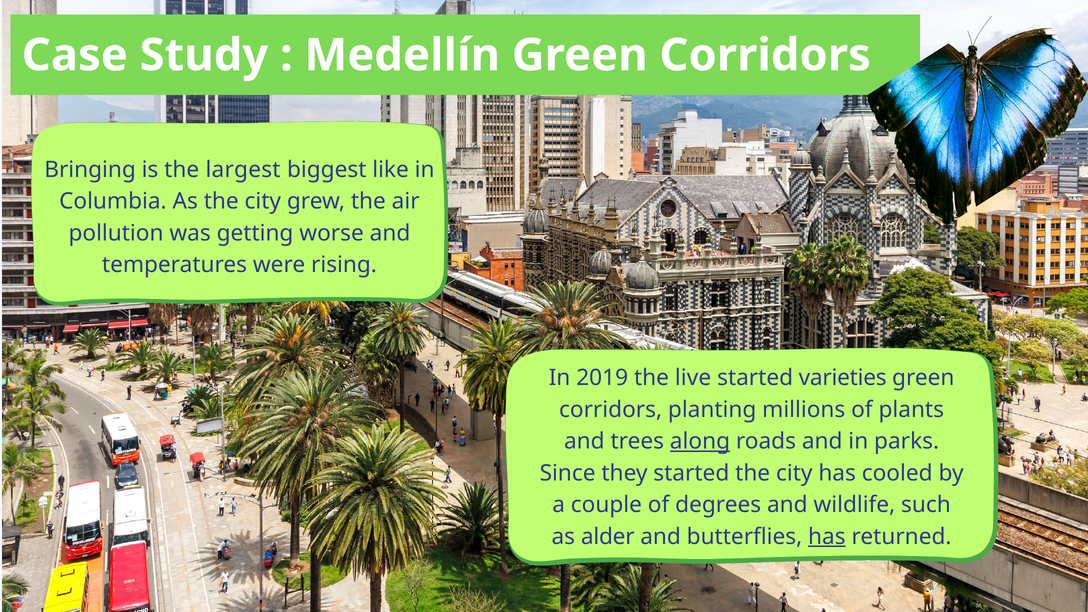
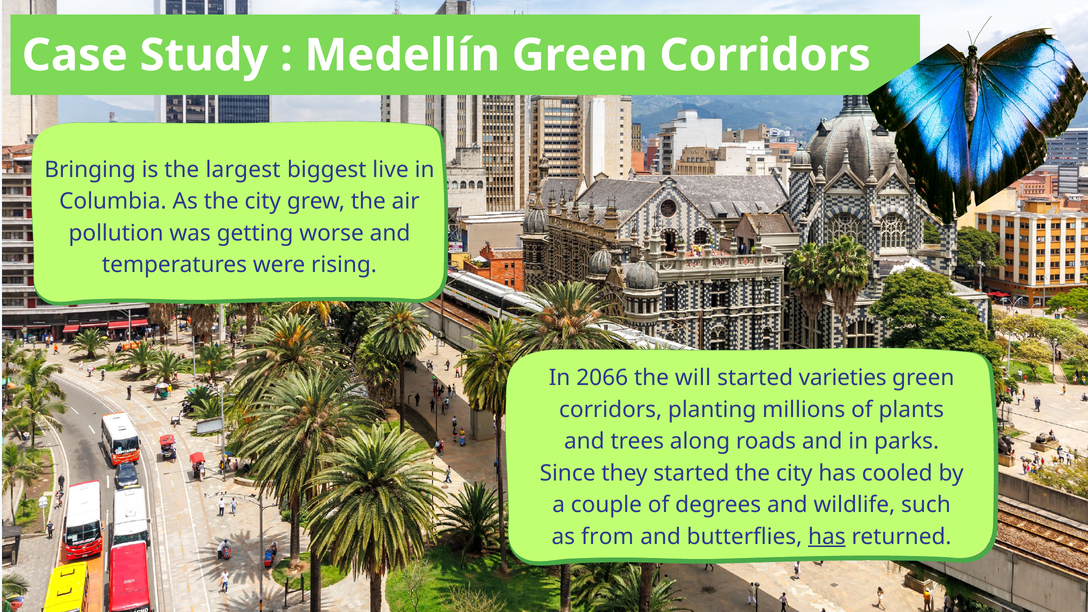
like: like -> live
2019: 2019 -> 2066
live: live -> will
along underline: present -> none
alder: alder -> from
